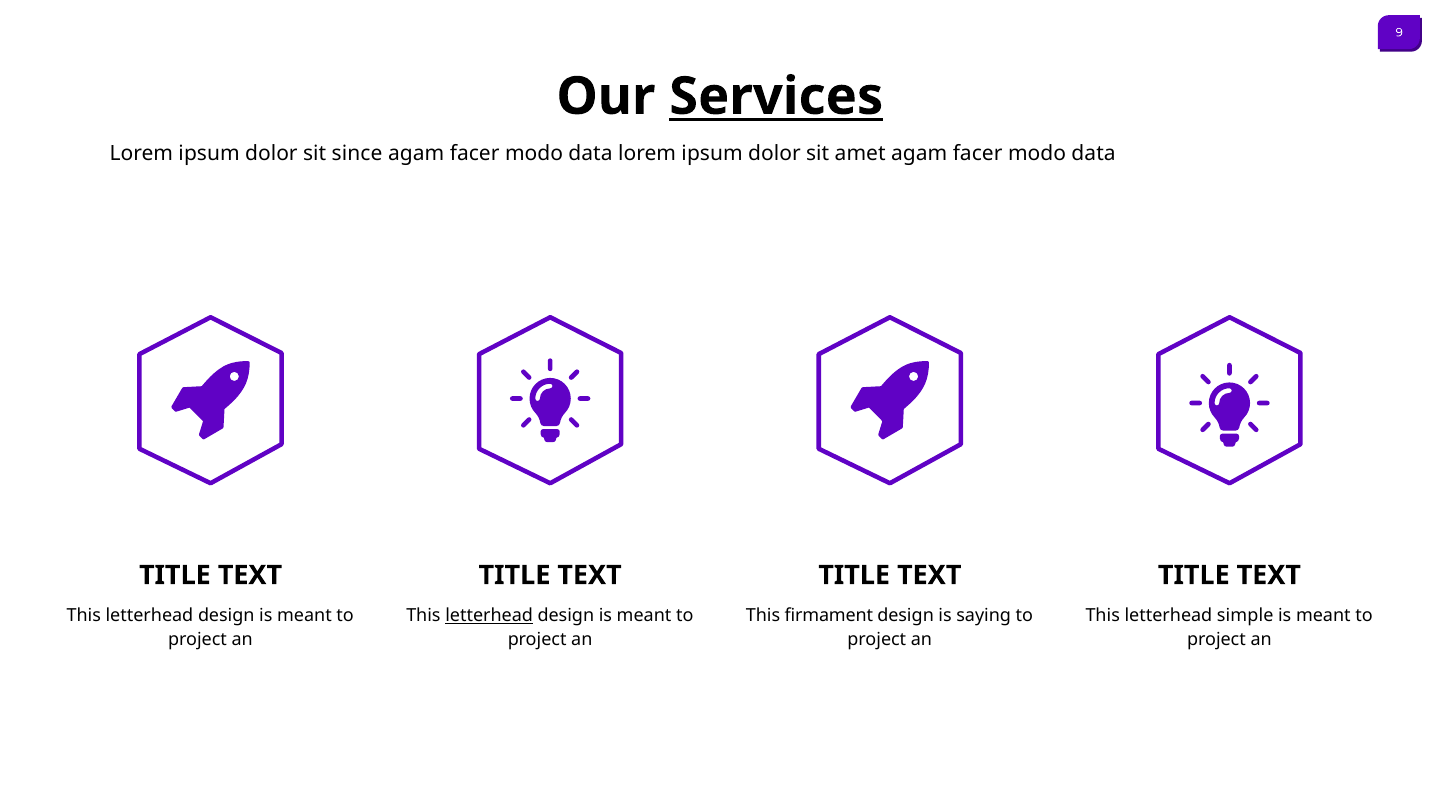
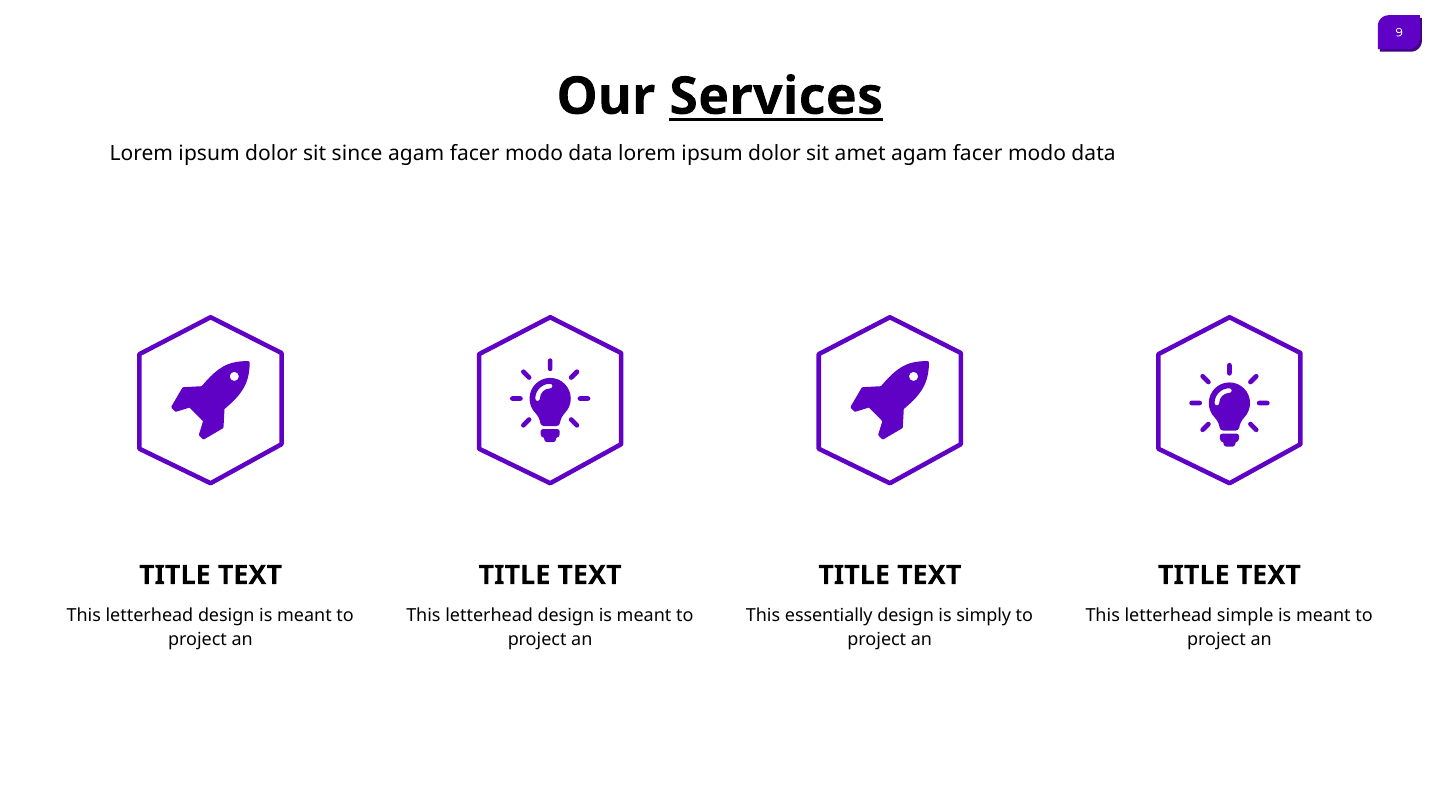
letterhead at (489, 616) underline: present -> none
firmament: firmament -> essentially
saying: saying -> simply
